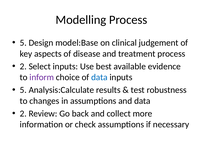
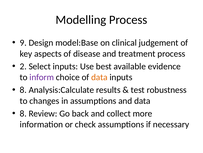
5 at (23, 43): 5 -> 9
data at (99, 77) colour: blue -> orange
5 at (23, 90): 5 -> 8
2 at (23, 113): 2 -> 8
